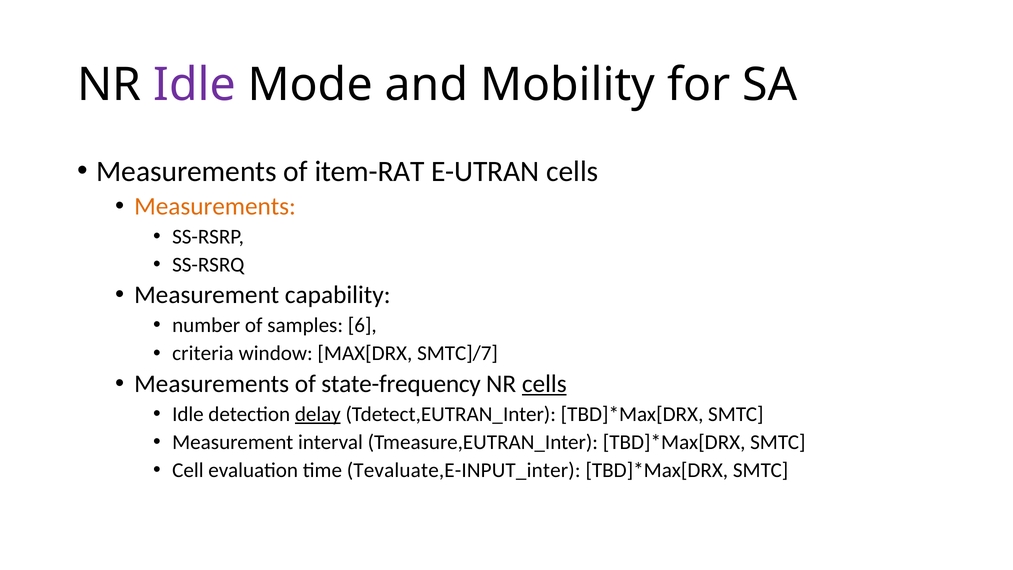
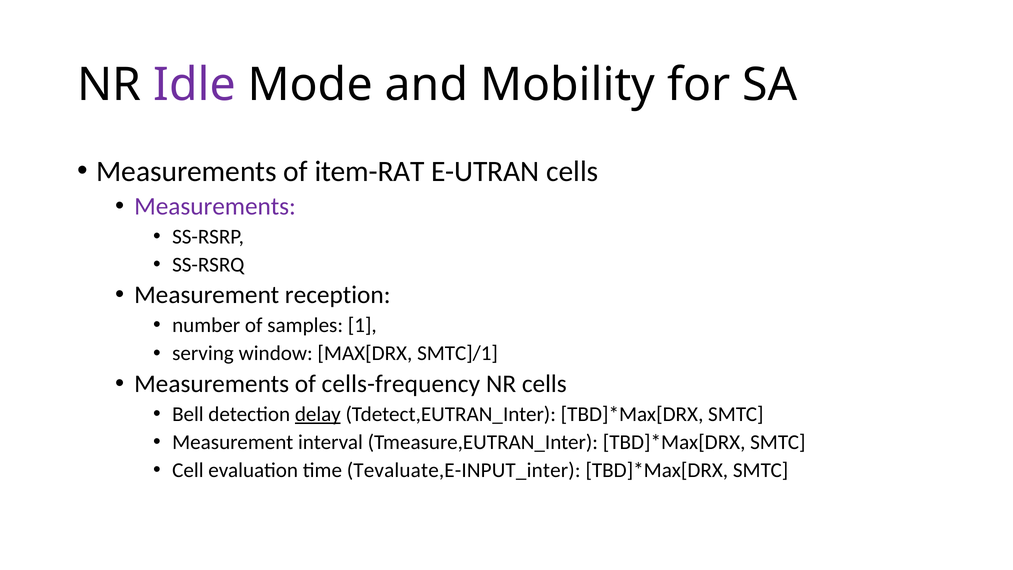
Measurements at (215, 206) colour: orange -> purple
capability: capability -> reception
6: 6 -> 1
criteria: criteria -> serving
SMTC]/7: SMTC]/7 -> SMTC]/1
state-frequency: state-frequency -> cells-frequency
cells at (544, 384) underline: present -> none
Idle at (188, 414): Idle -> Bell
